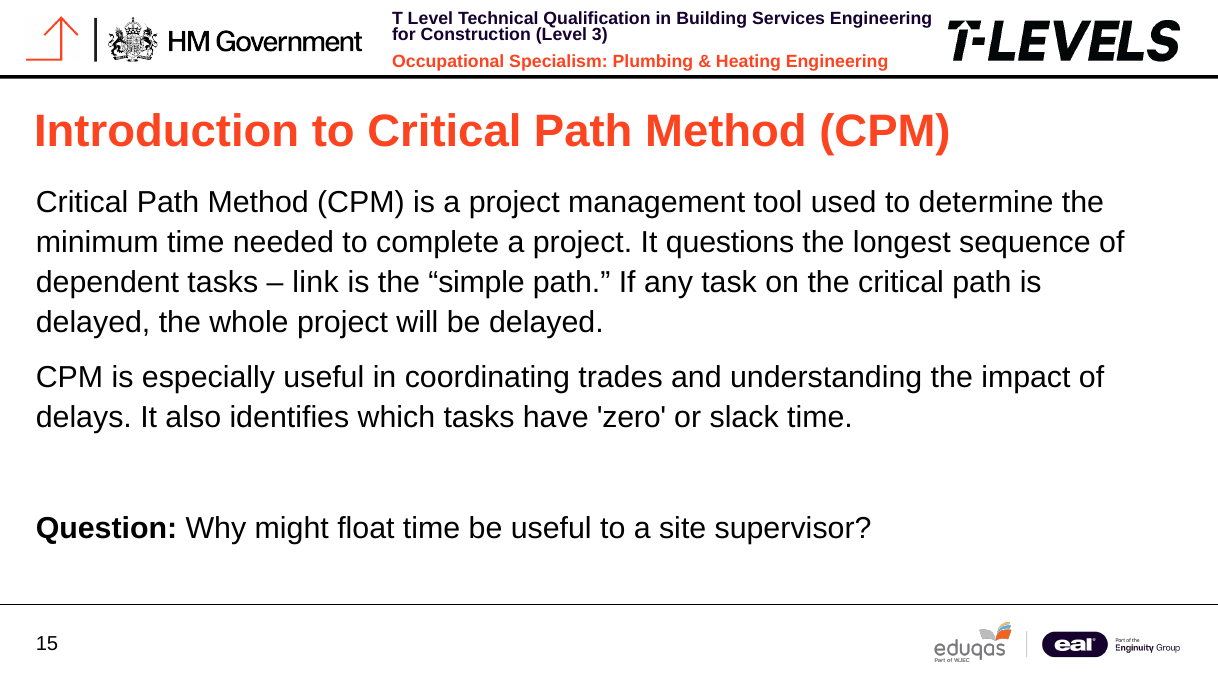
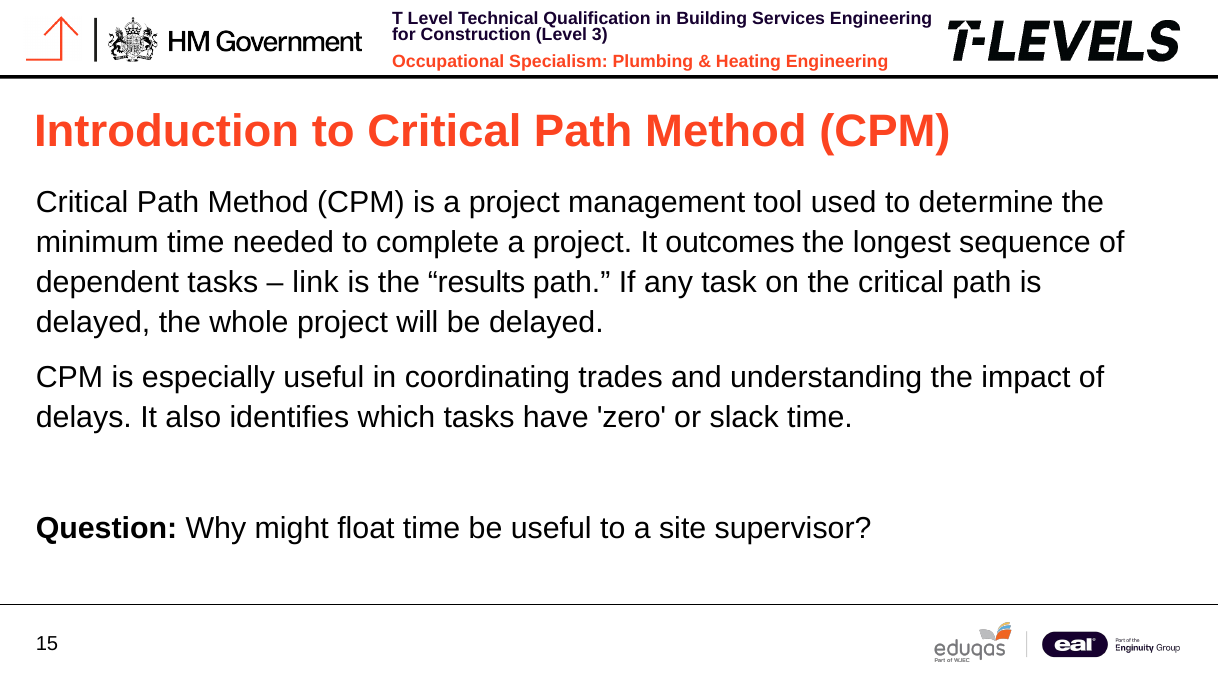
questions: questions -> outcomes
simple: simple -> results
